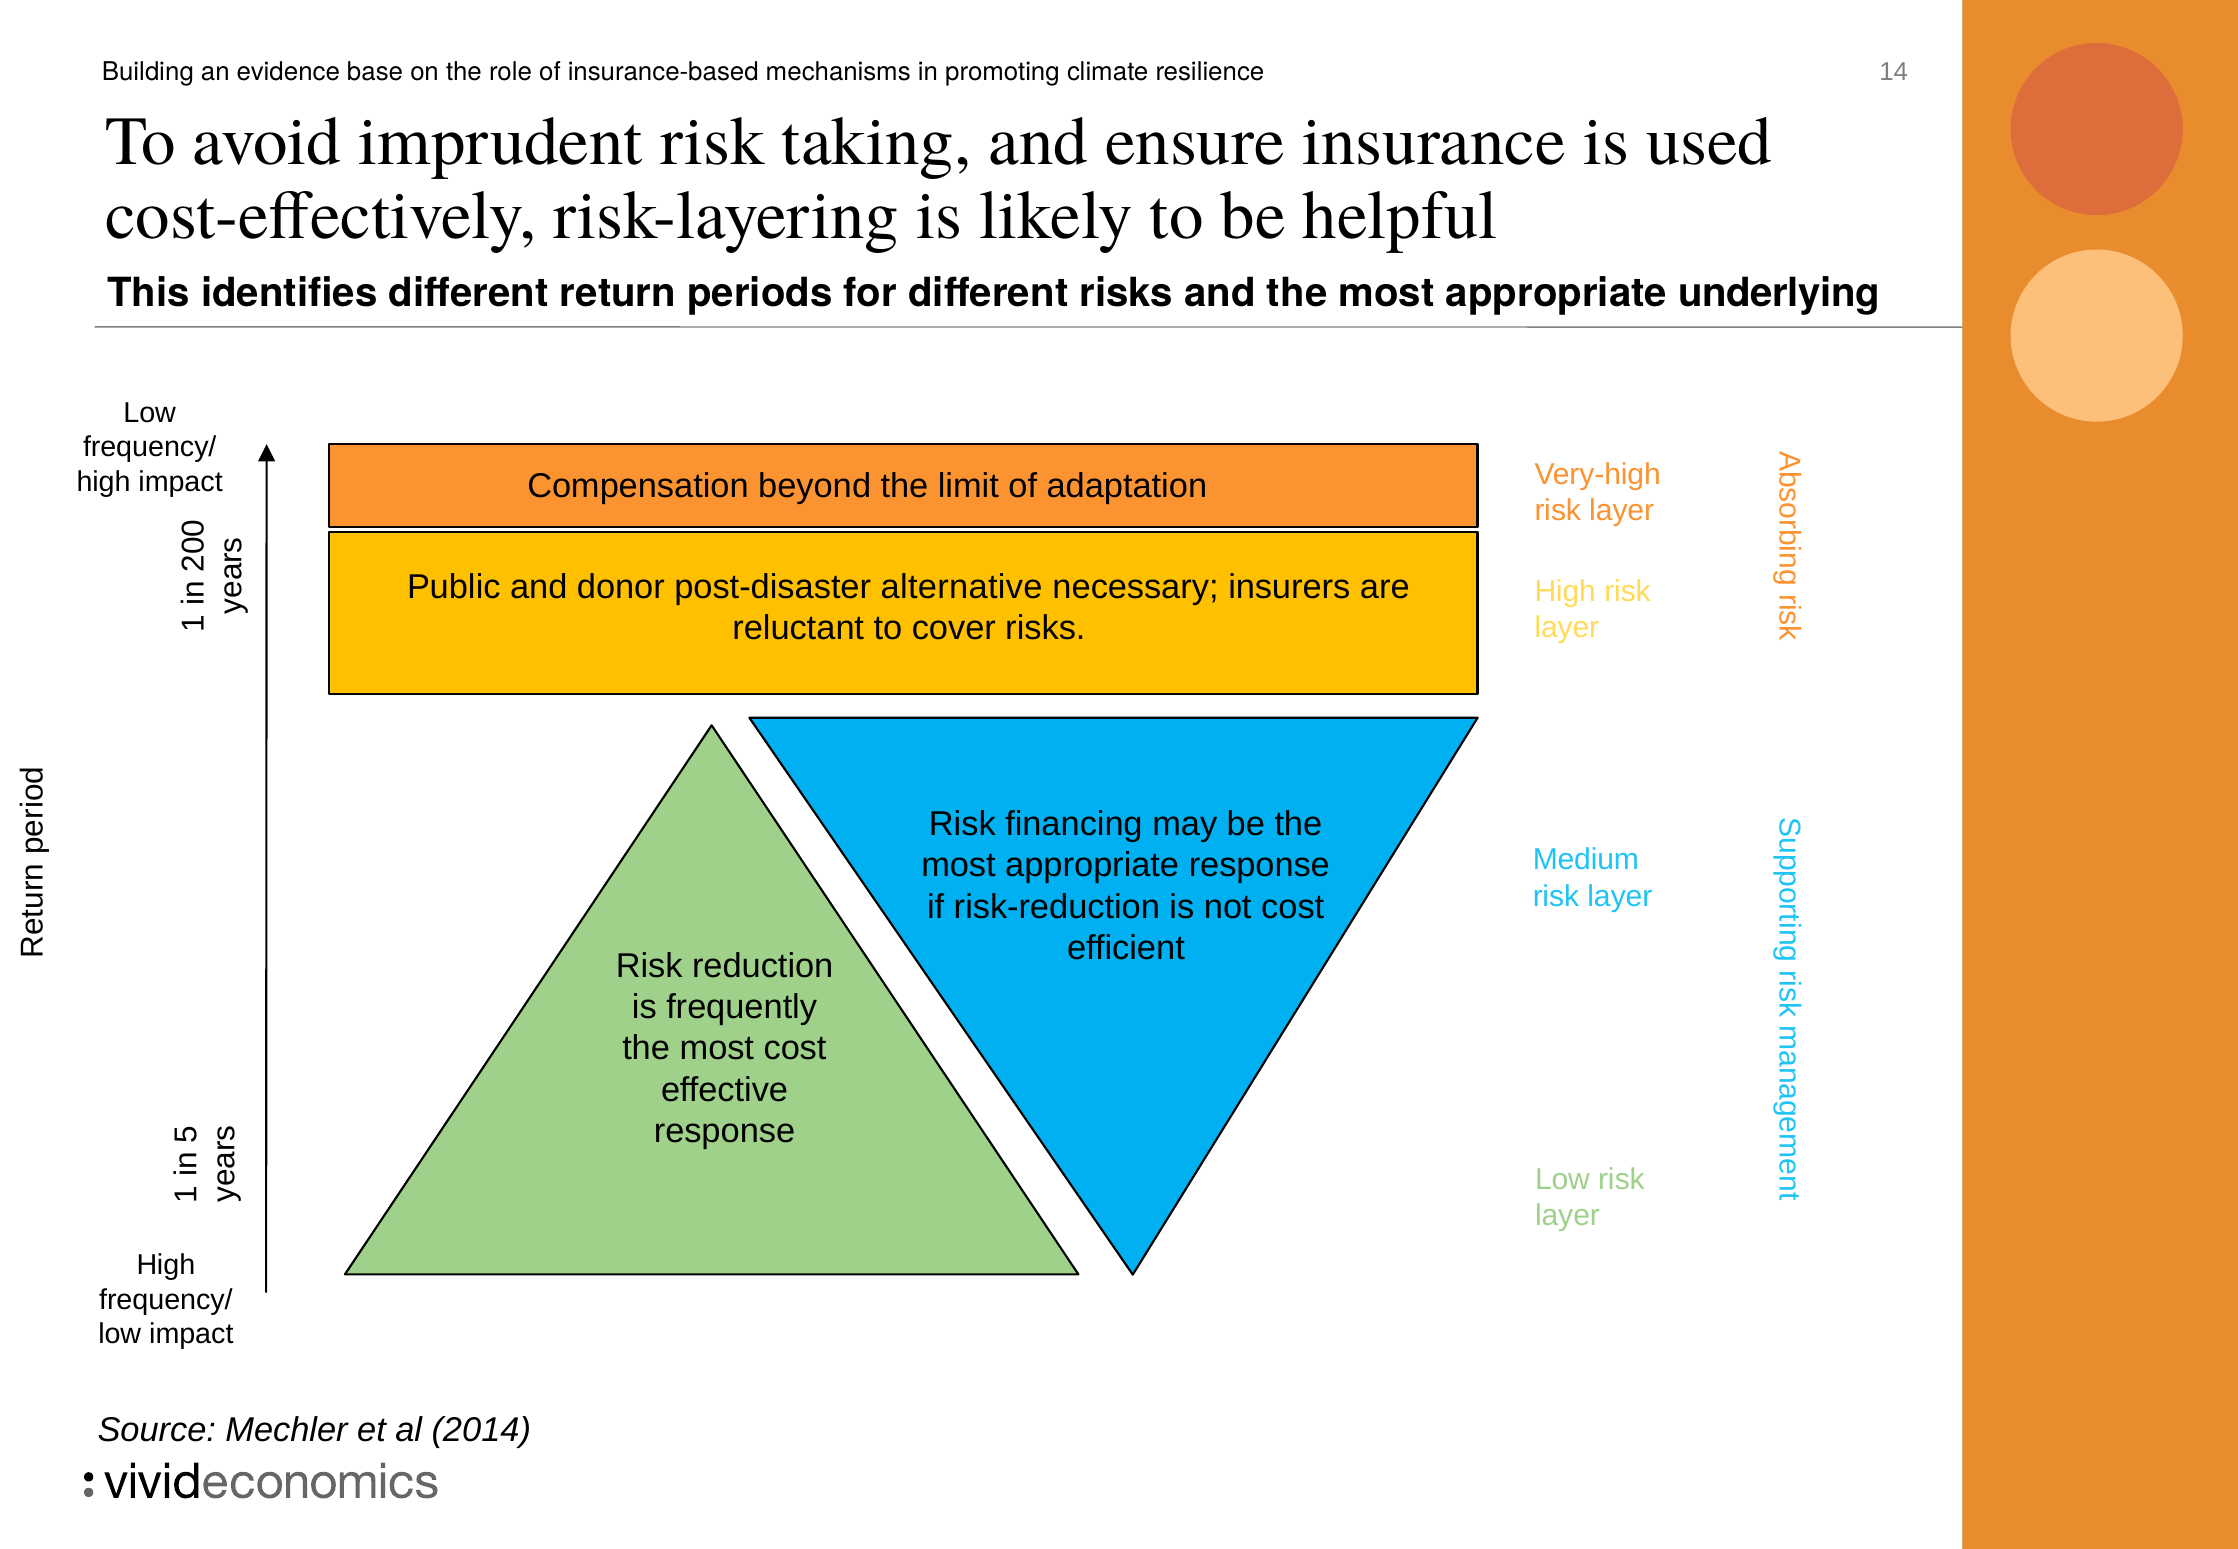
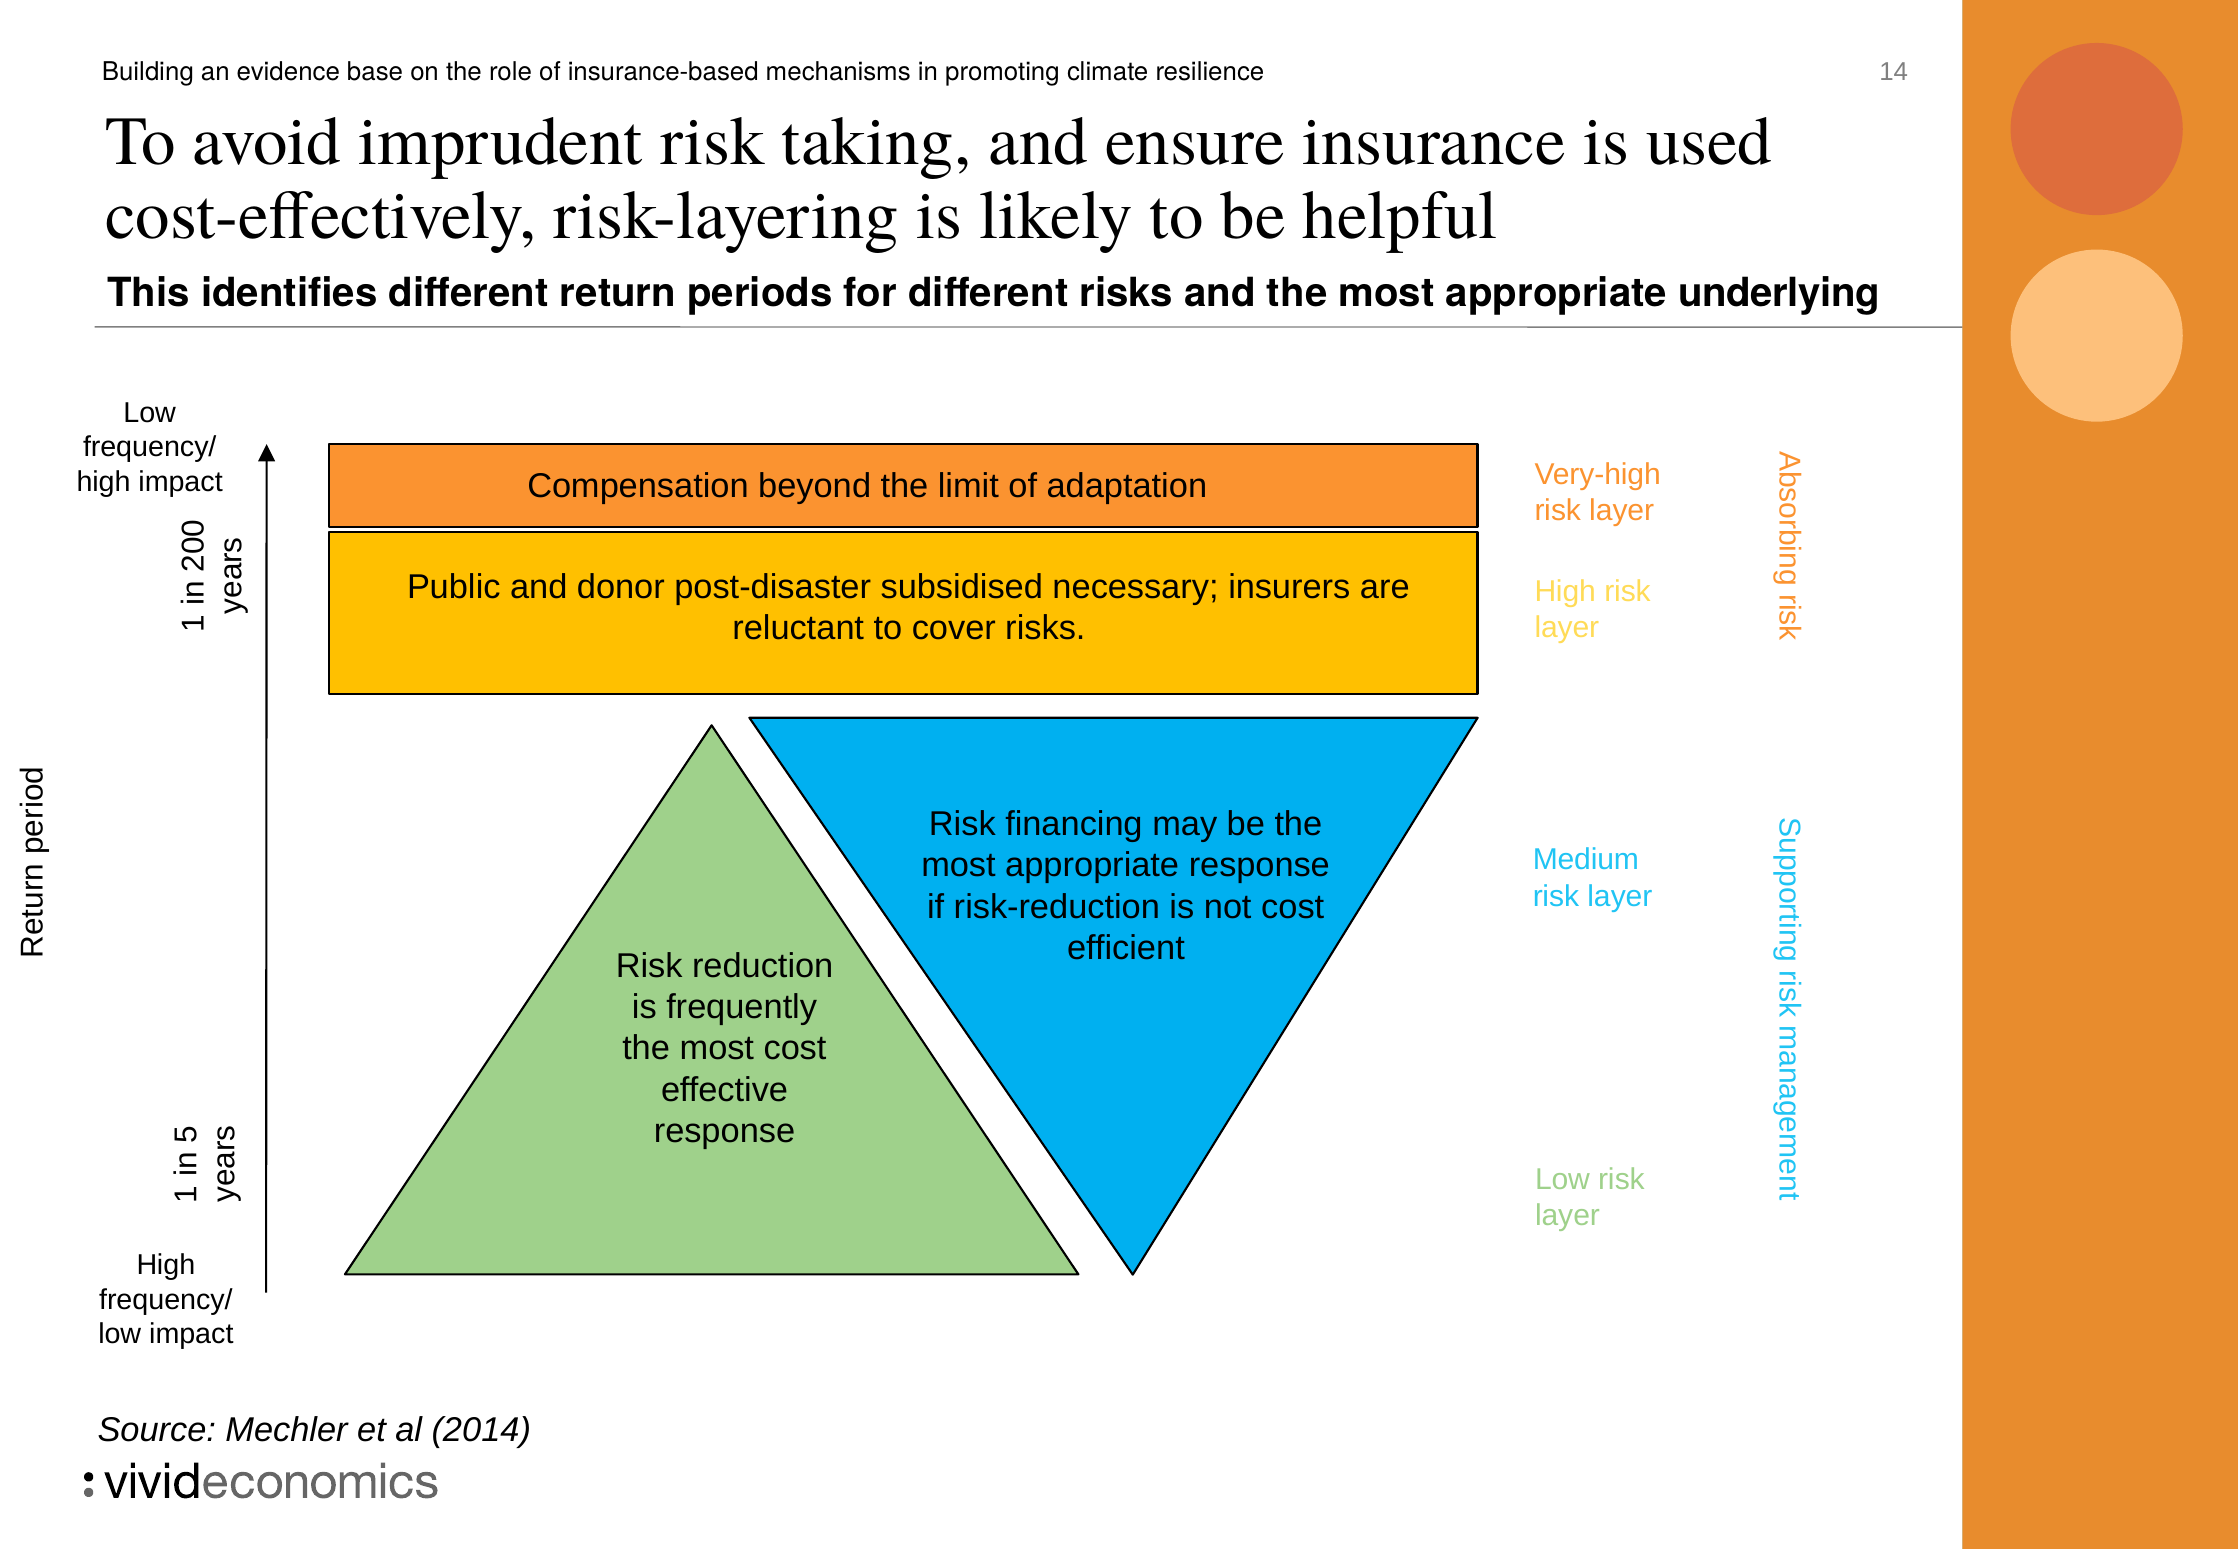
alternative: alternative -> subsidised
